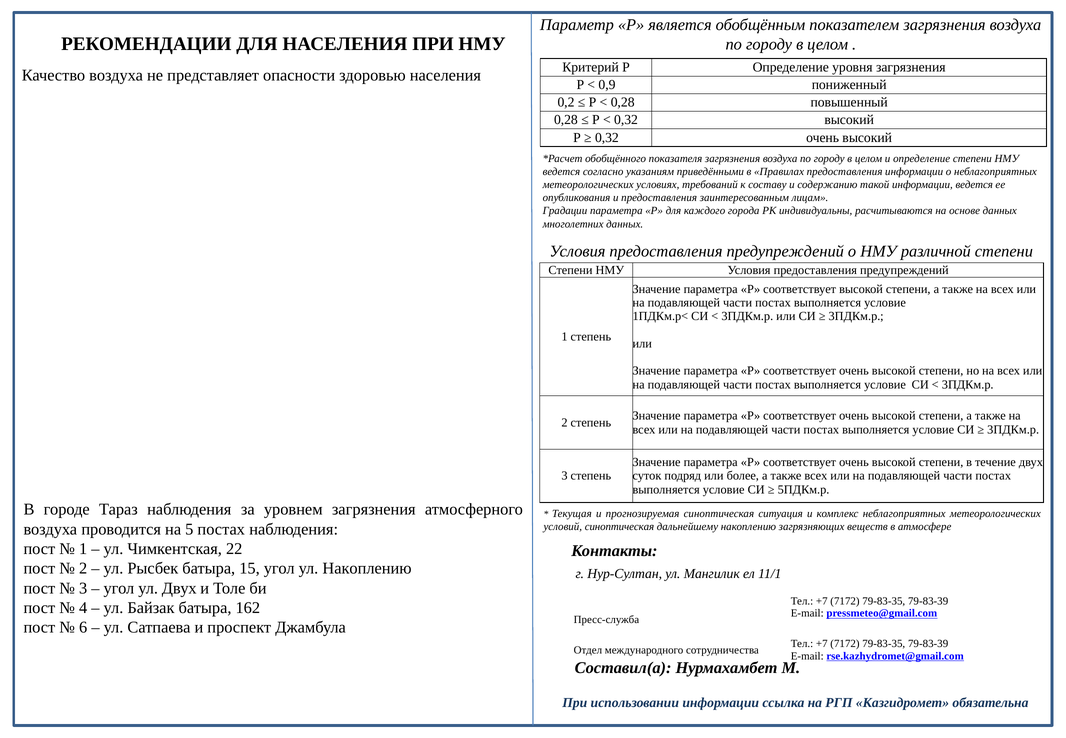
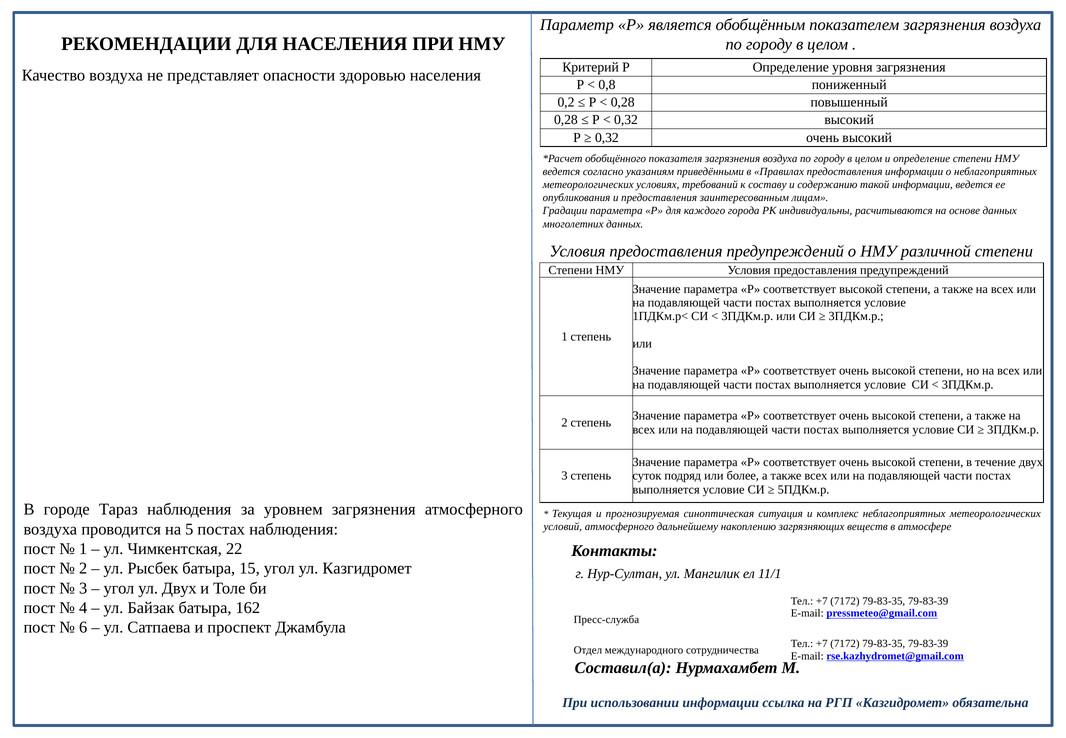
0,9: 0,9 -> 0,8
условий синоптическая: синоптическая -> атмосферного
ул Накоплению: Накоплению -> Казгидромет
